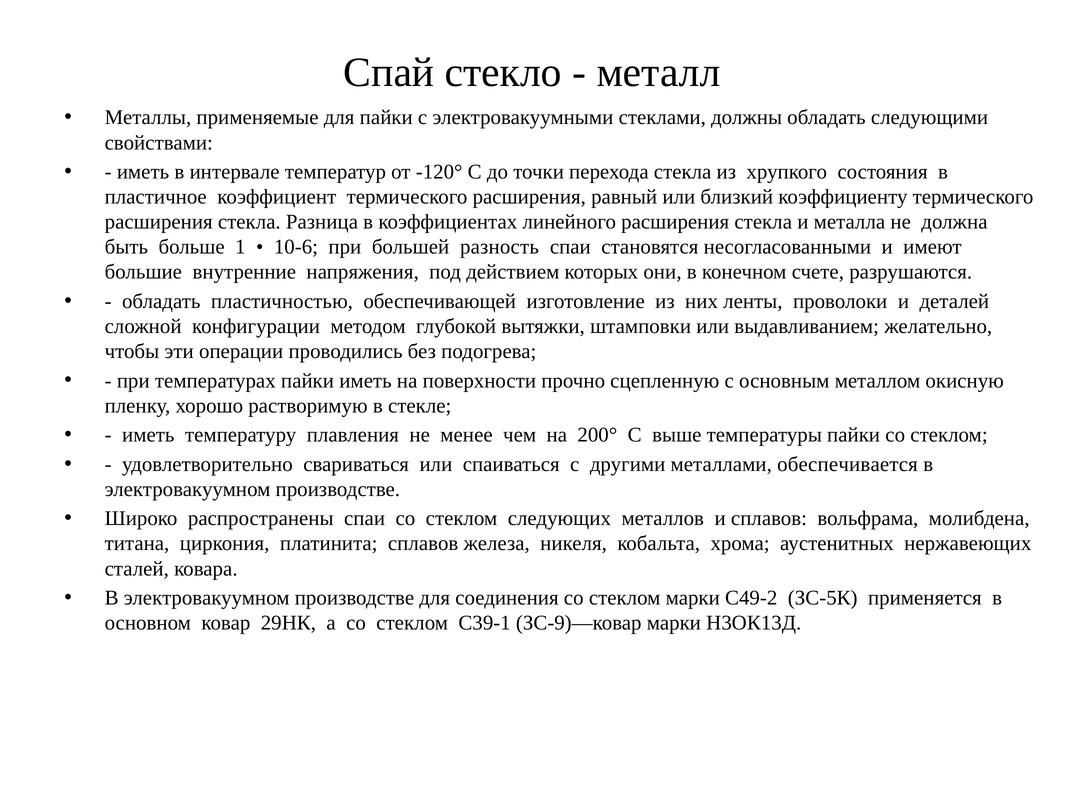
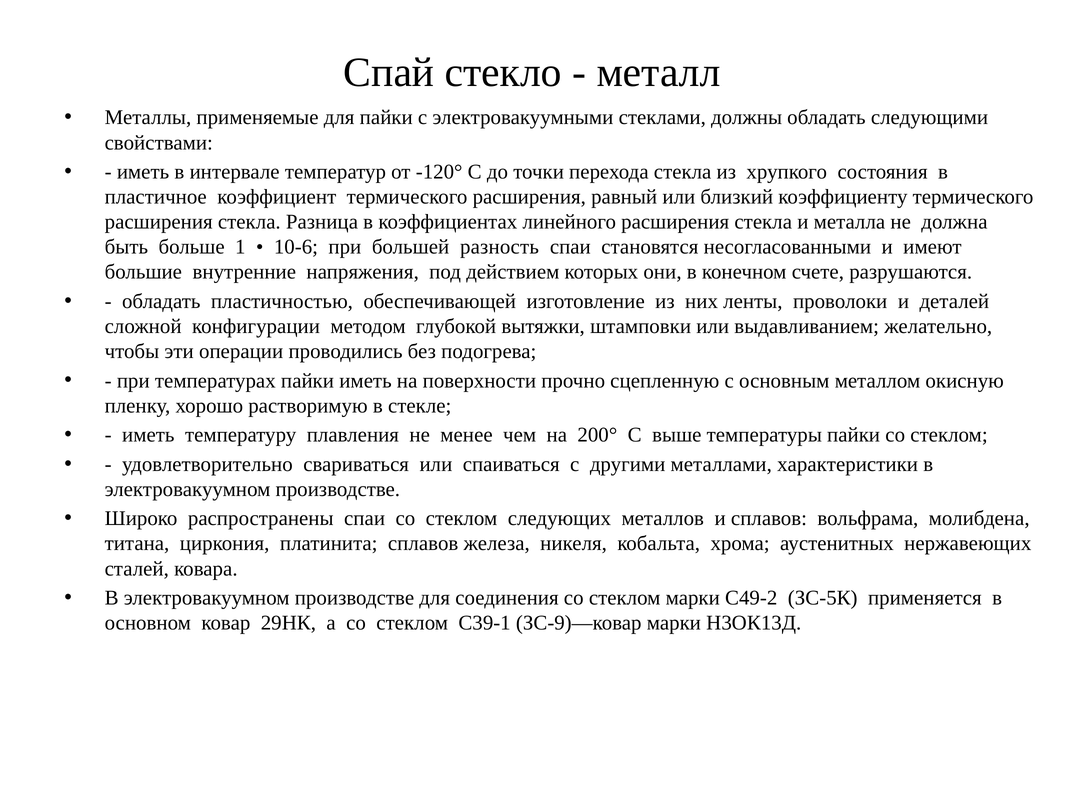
обеспечивается: обеспечивается -> характеристики
